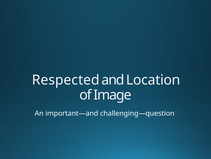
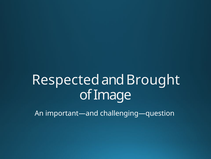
Location: Location -> Brought
